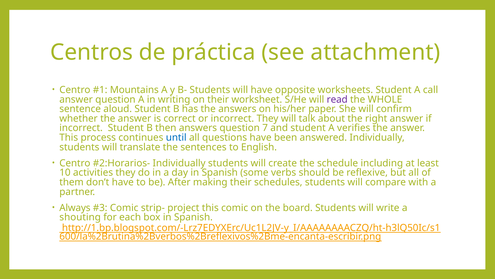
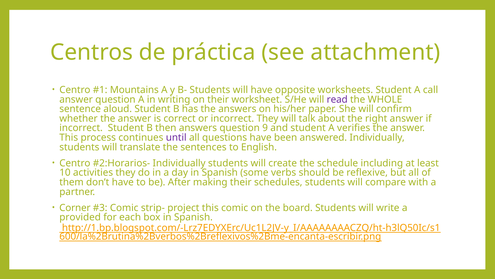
7: 7 -> 9
until colour: blue -> purple
Always: Always -> Corner
shouting: shouting -> provided
